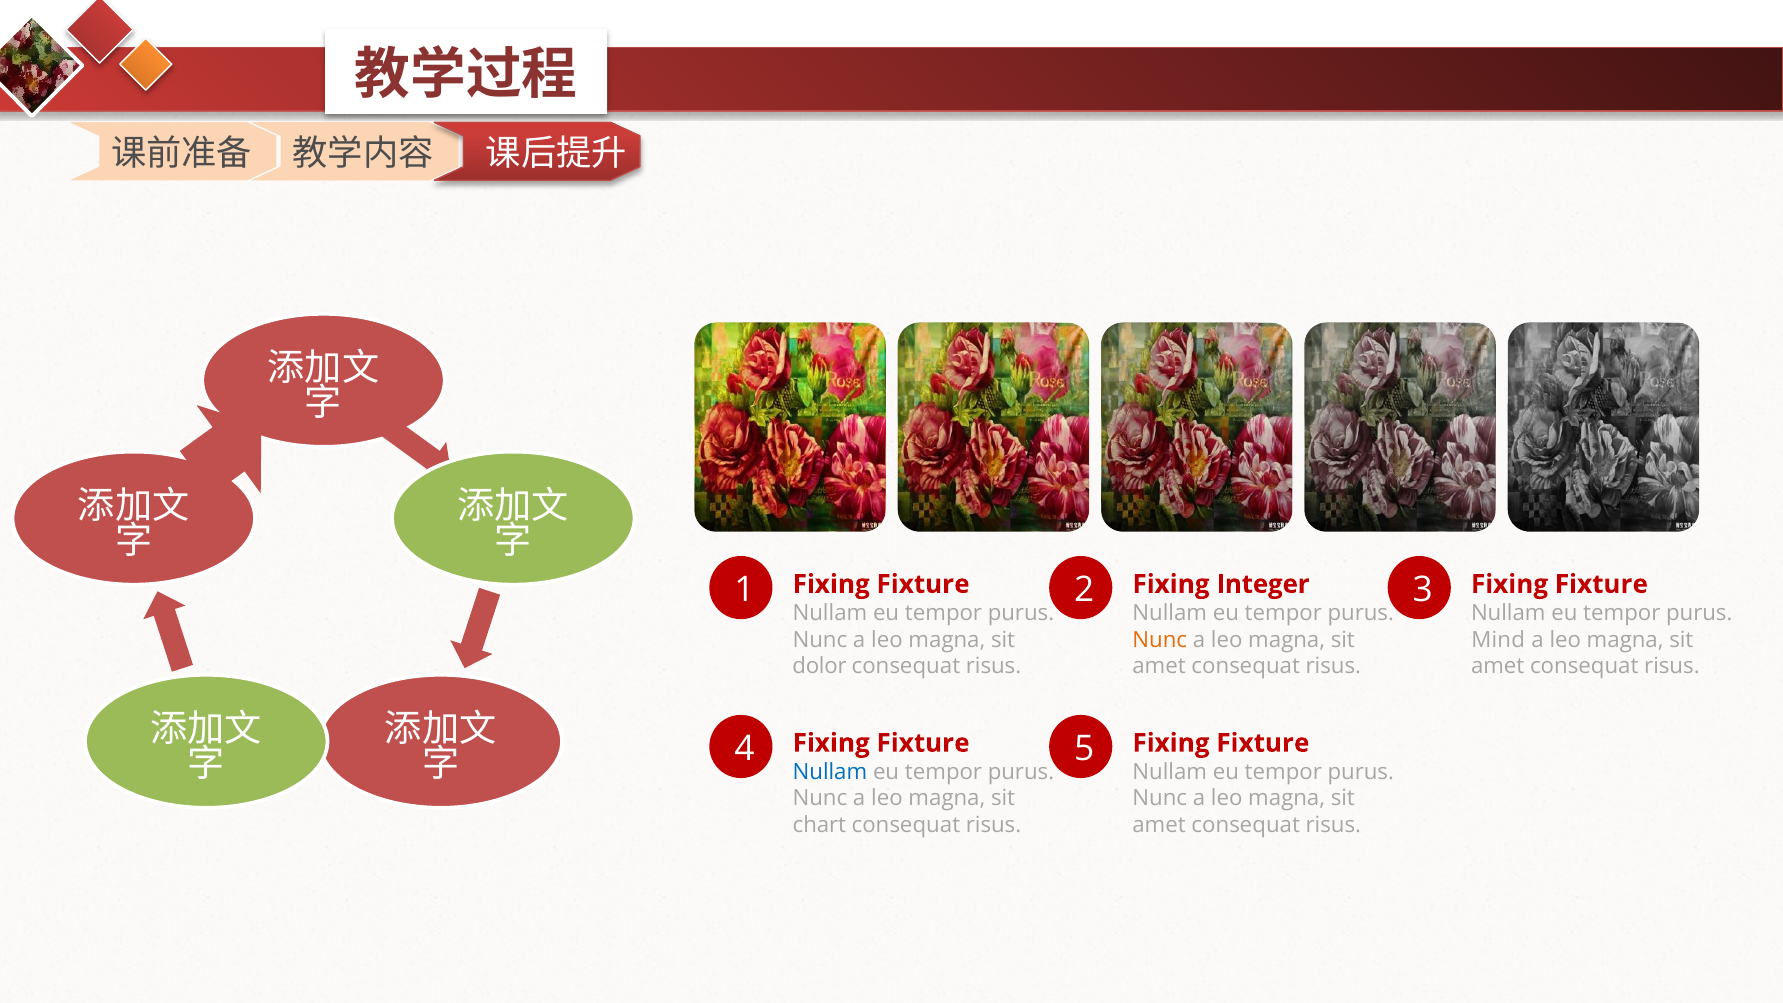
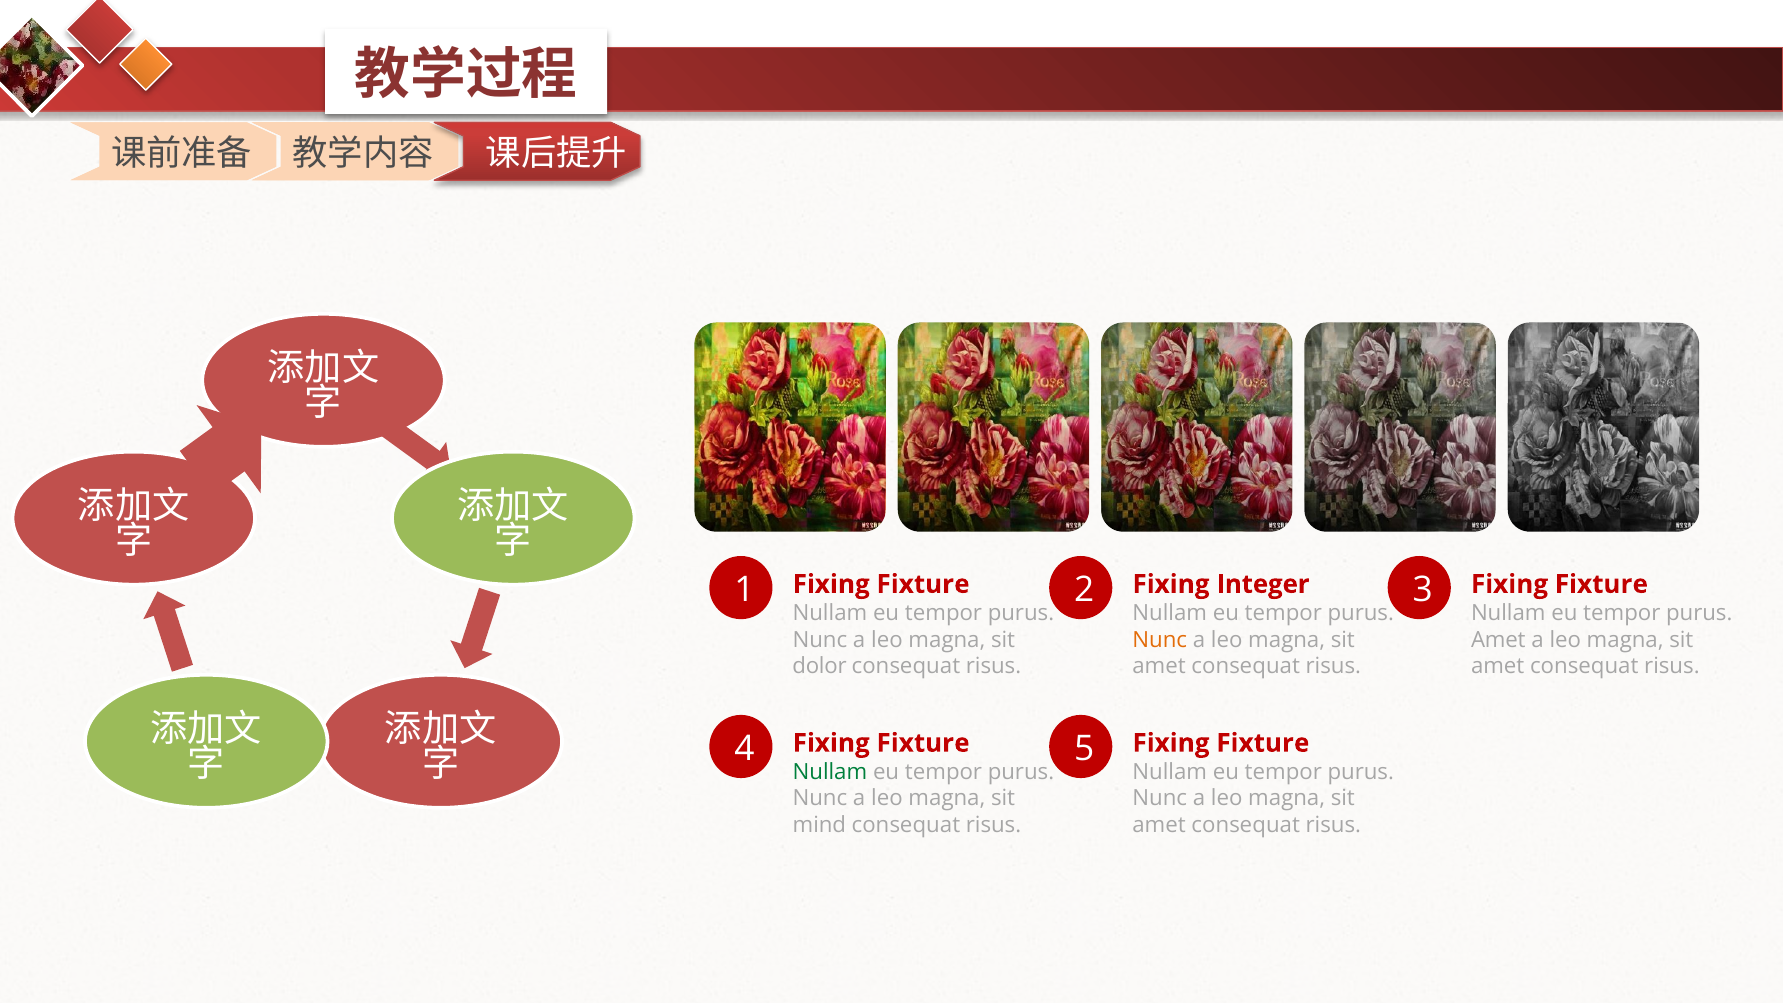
Mind at (1498, 640): Mind -> Amet
Nullam at (830, 772) colour: blue -> green
chart: chart -> mind
